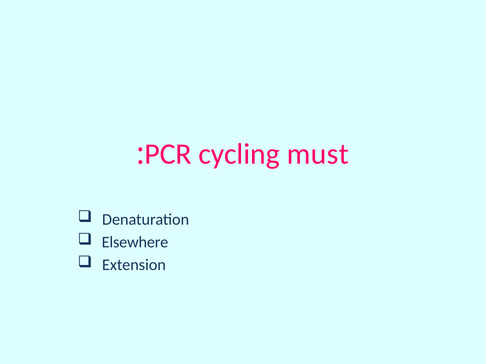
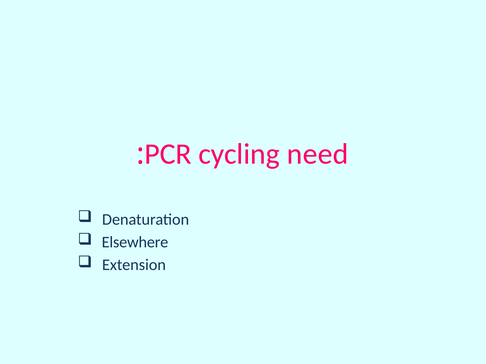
must: must -> need
